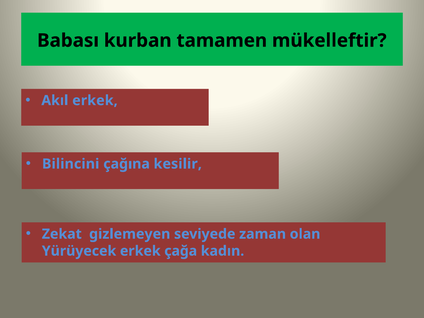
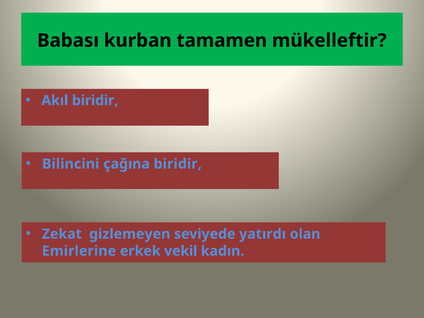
Akıl erkek: erkek -> biridir
çağına kesilir: kesilir -> biridir
zaman: zaman -> yatırdı
Yürüyecek: Yürüyecek -> Emirlerine
çağa: çağa -> vekil
